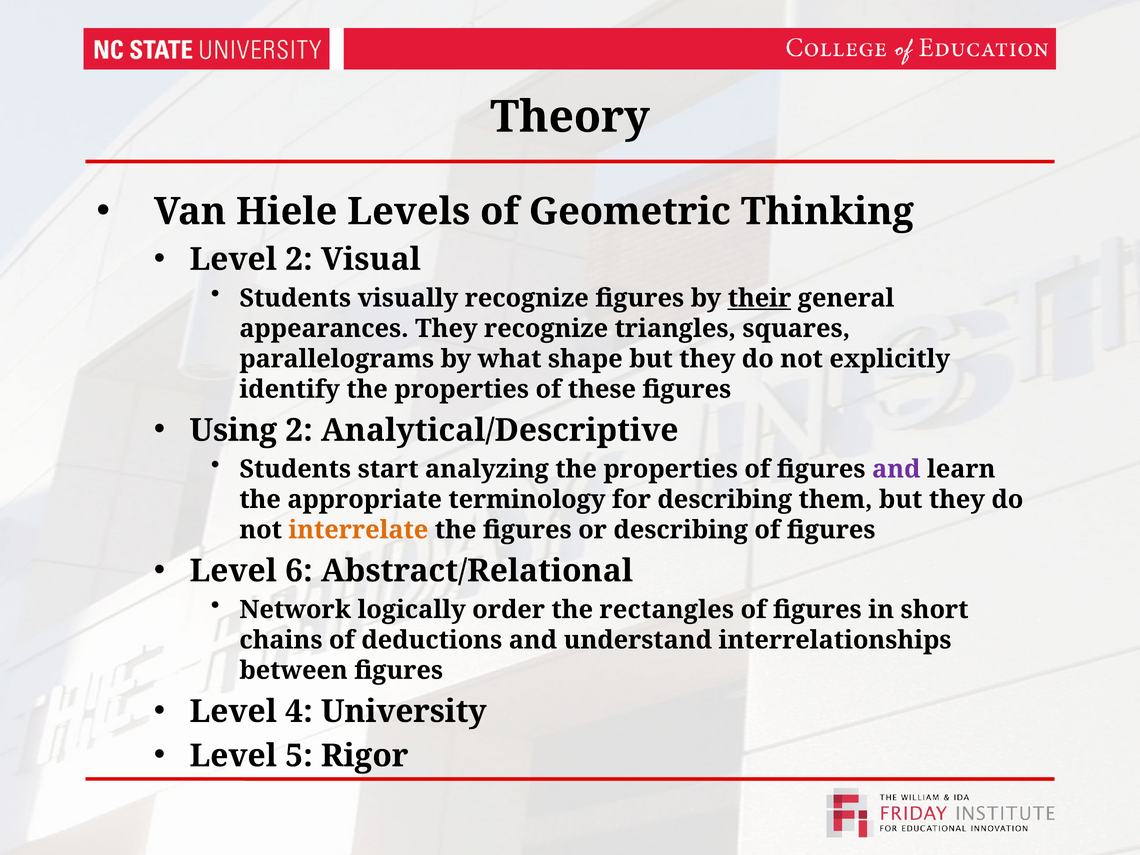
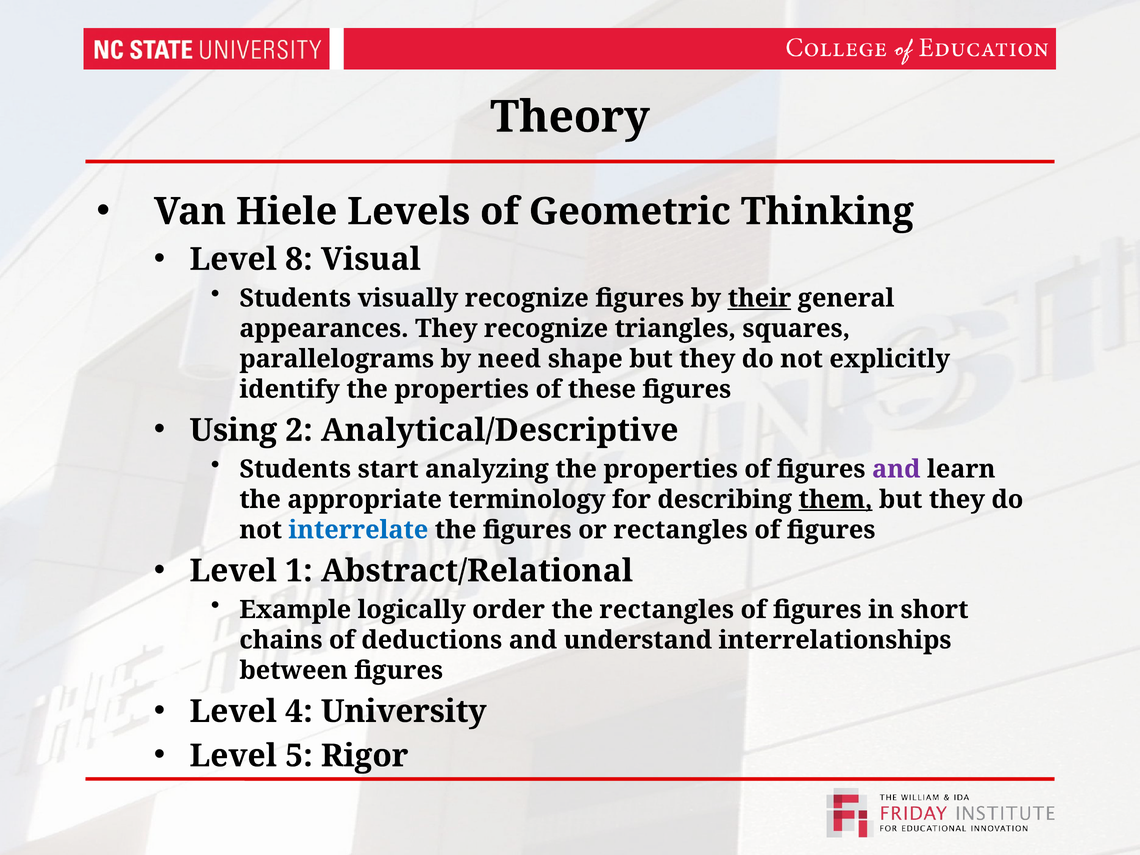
Level 2: 2 -> 8
what: what -> need
them underline: none -> present
interrelate colour: orange -> blue
or describing: describing -> rectangles
6: 6 -> 1
Network: Network -> Example
